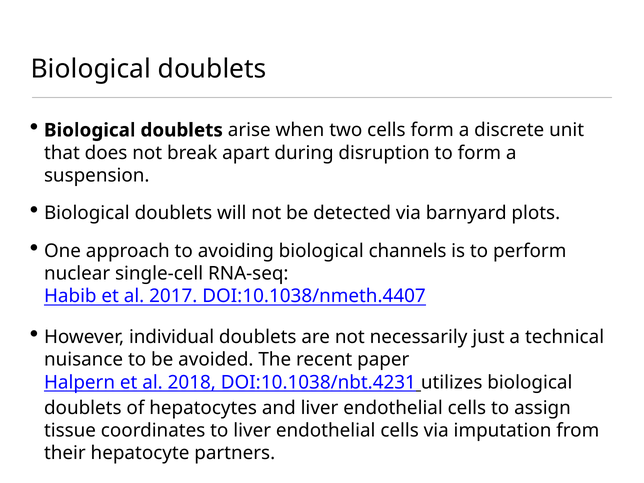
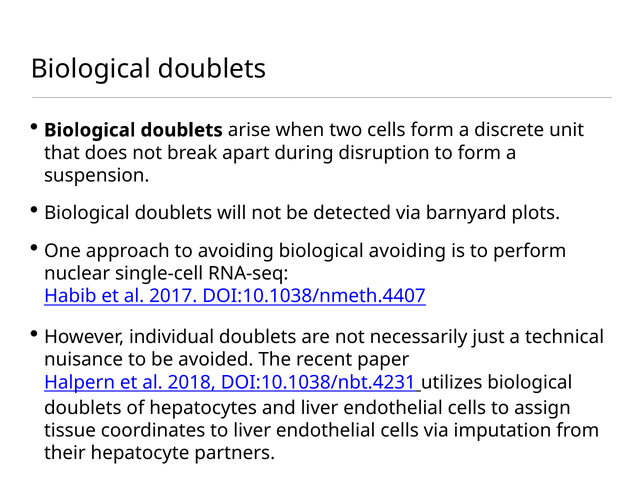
biological channels: channels -> avoiding
